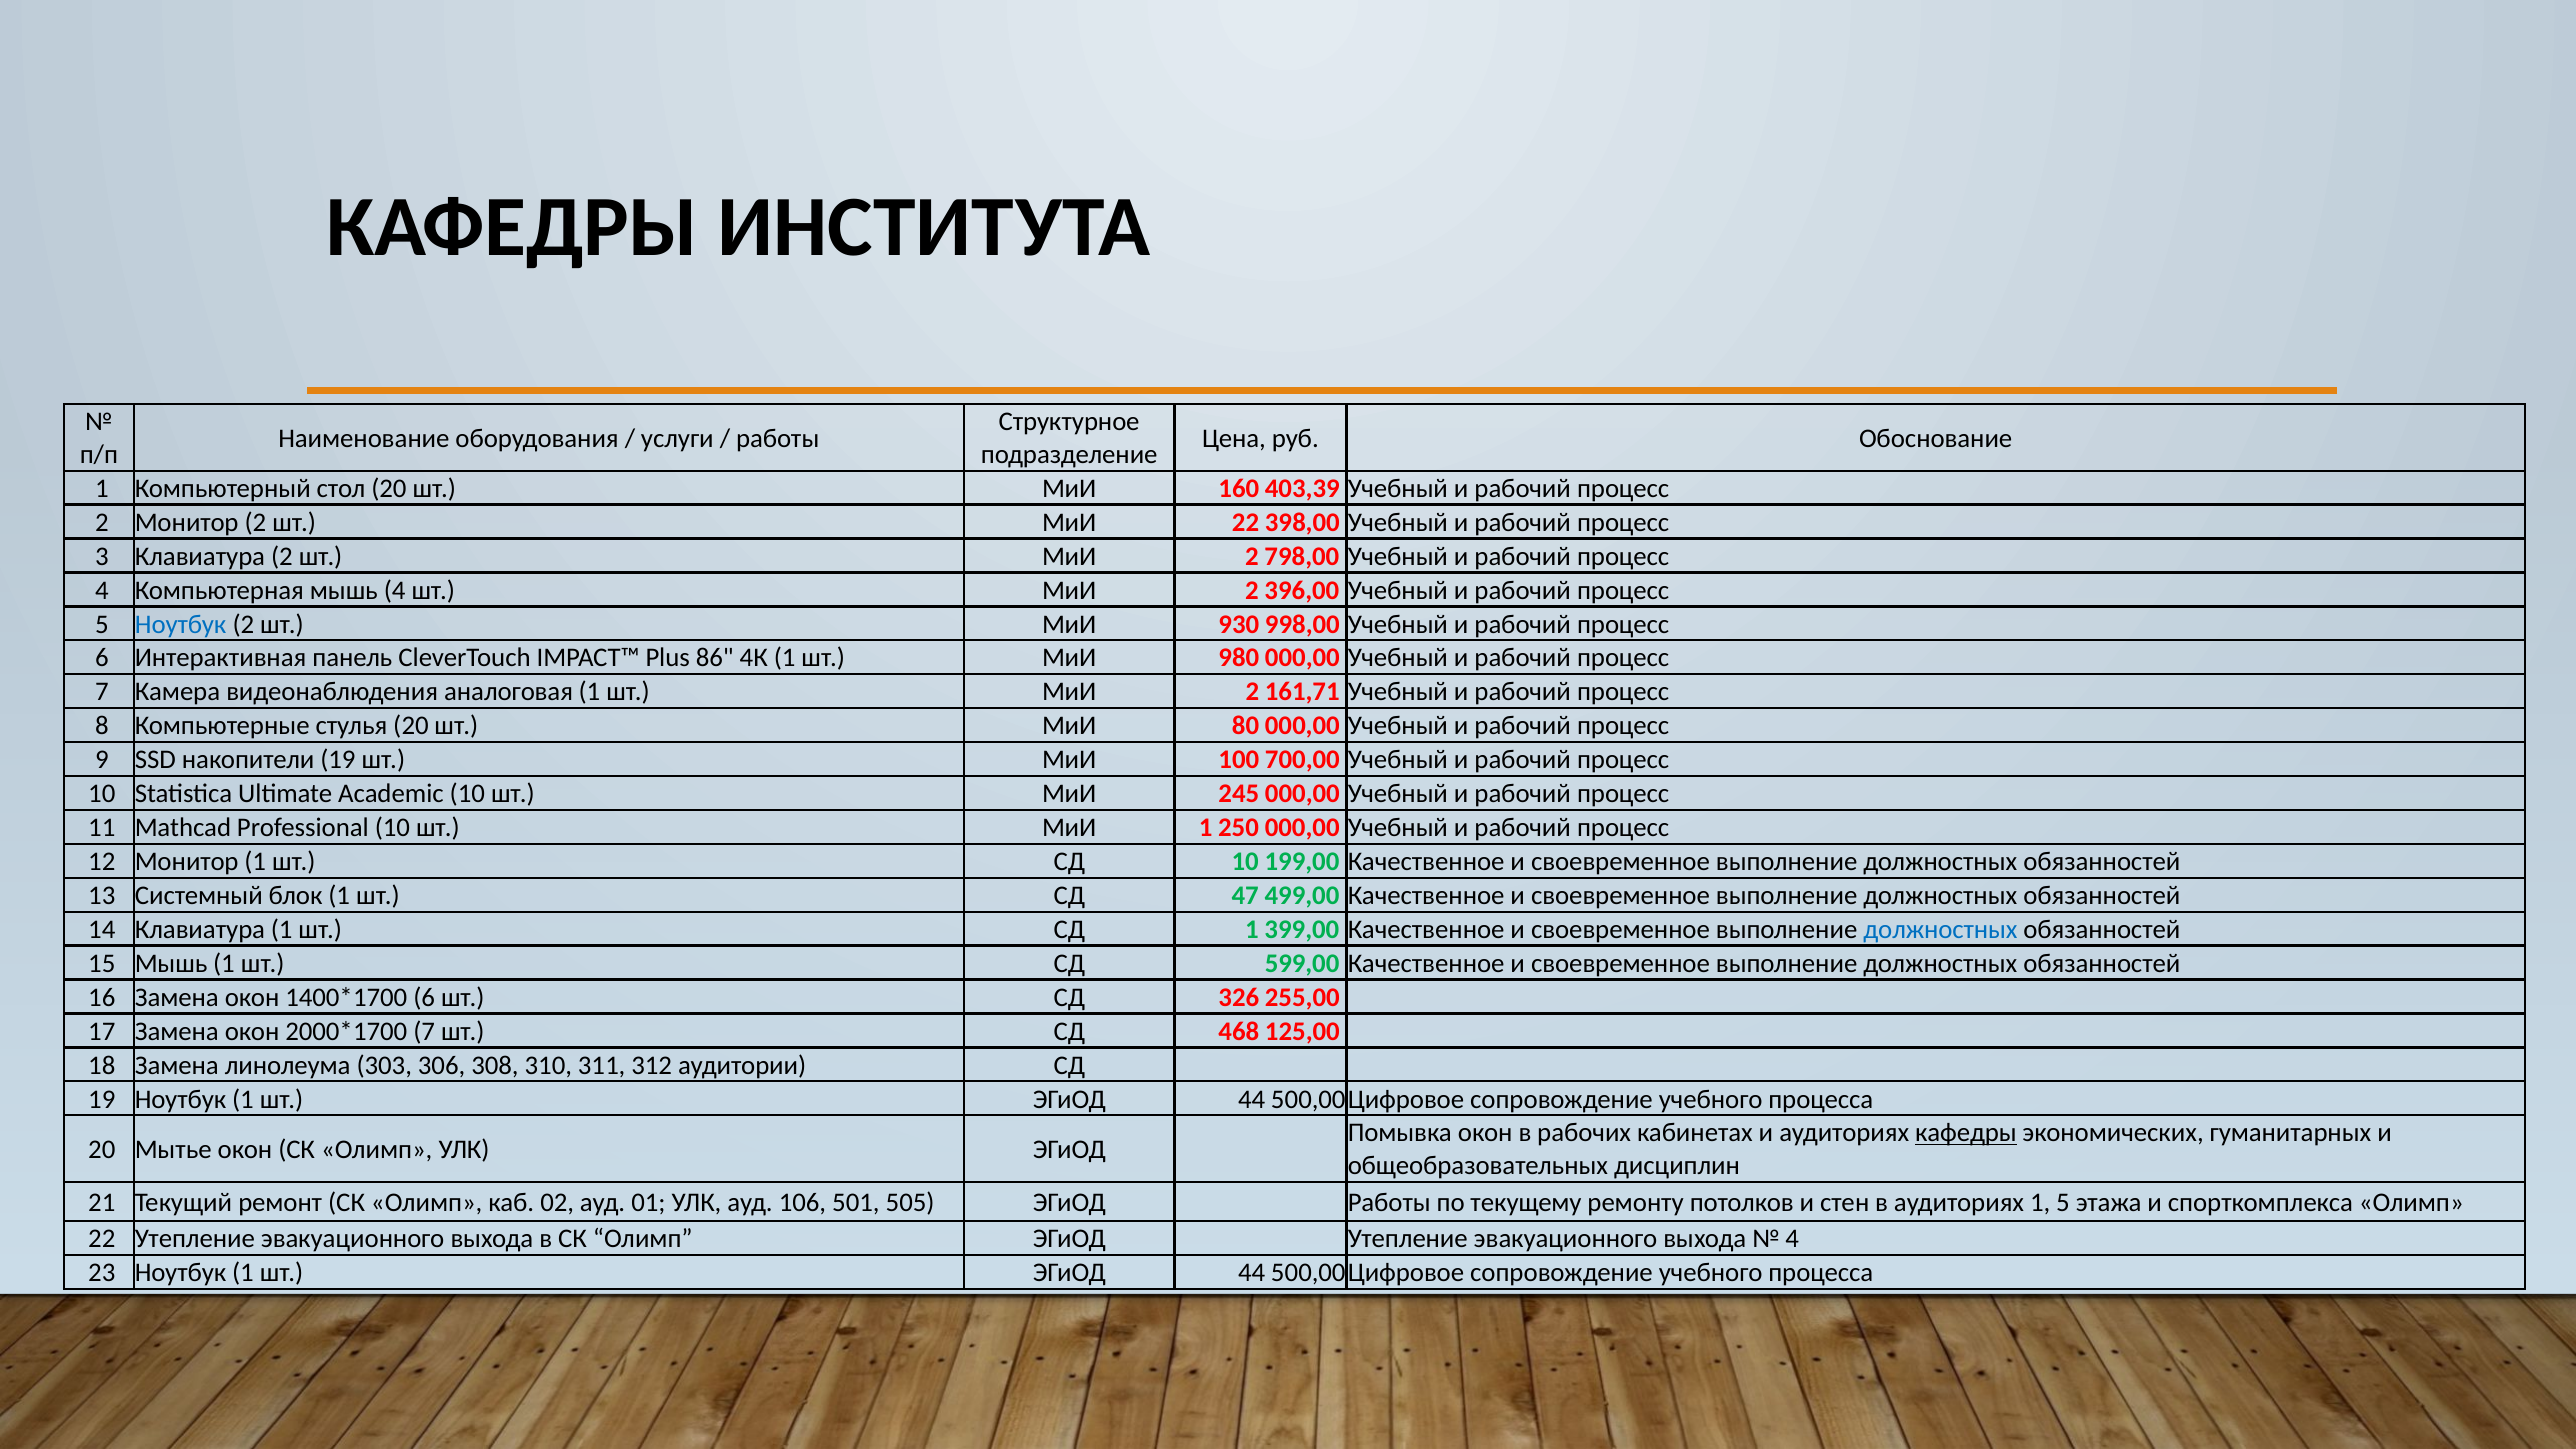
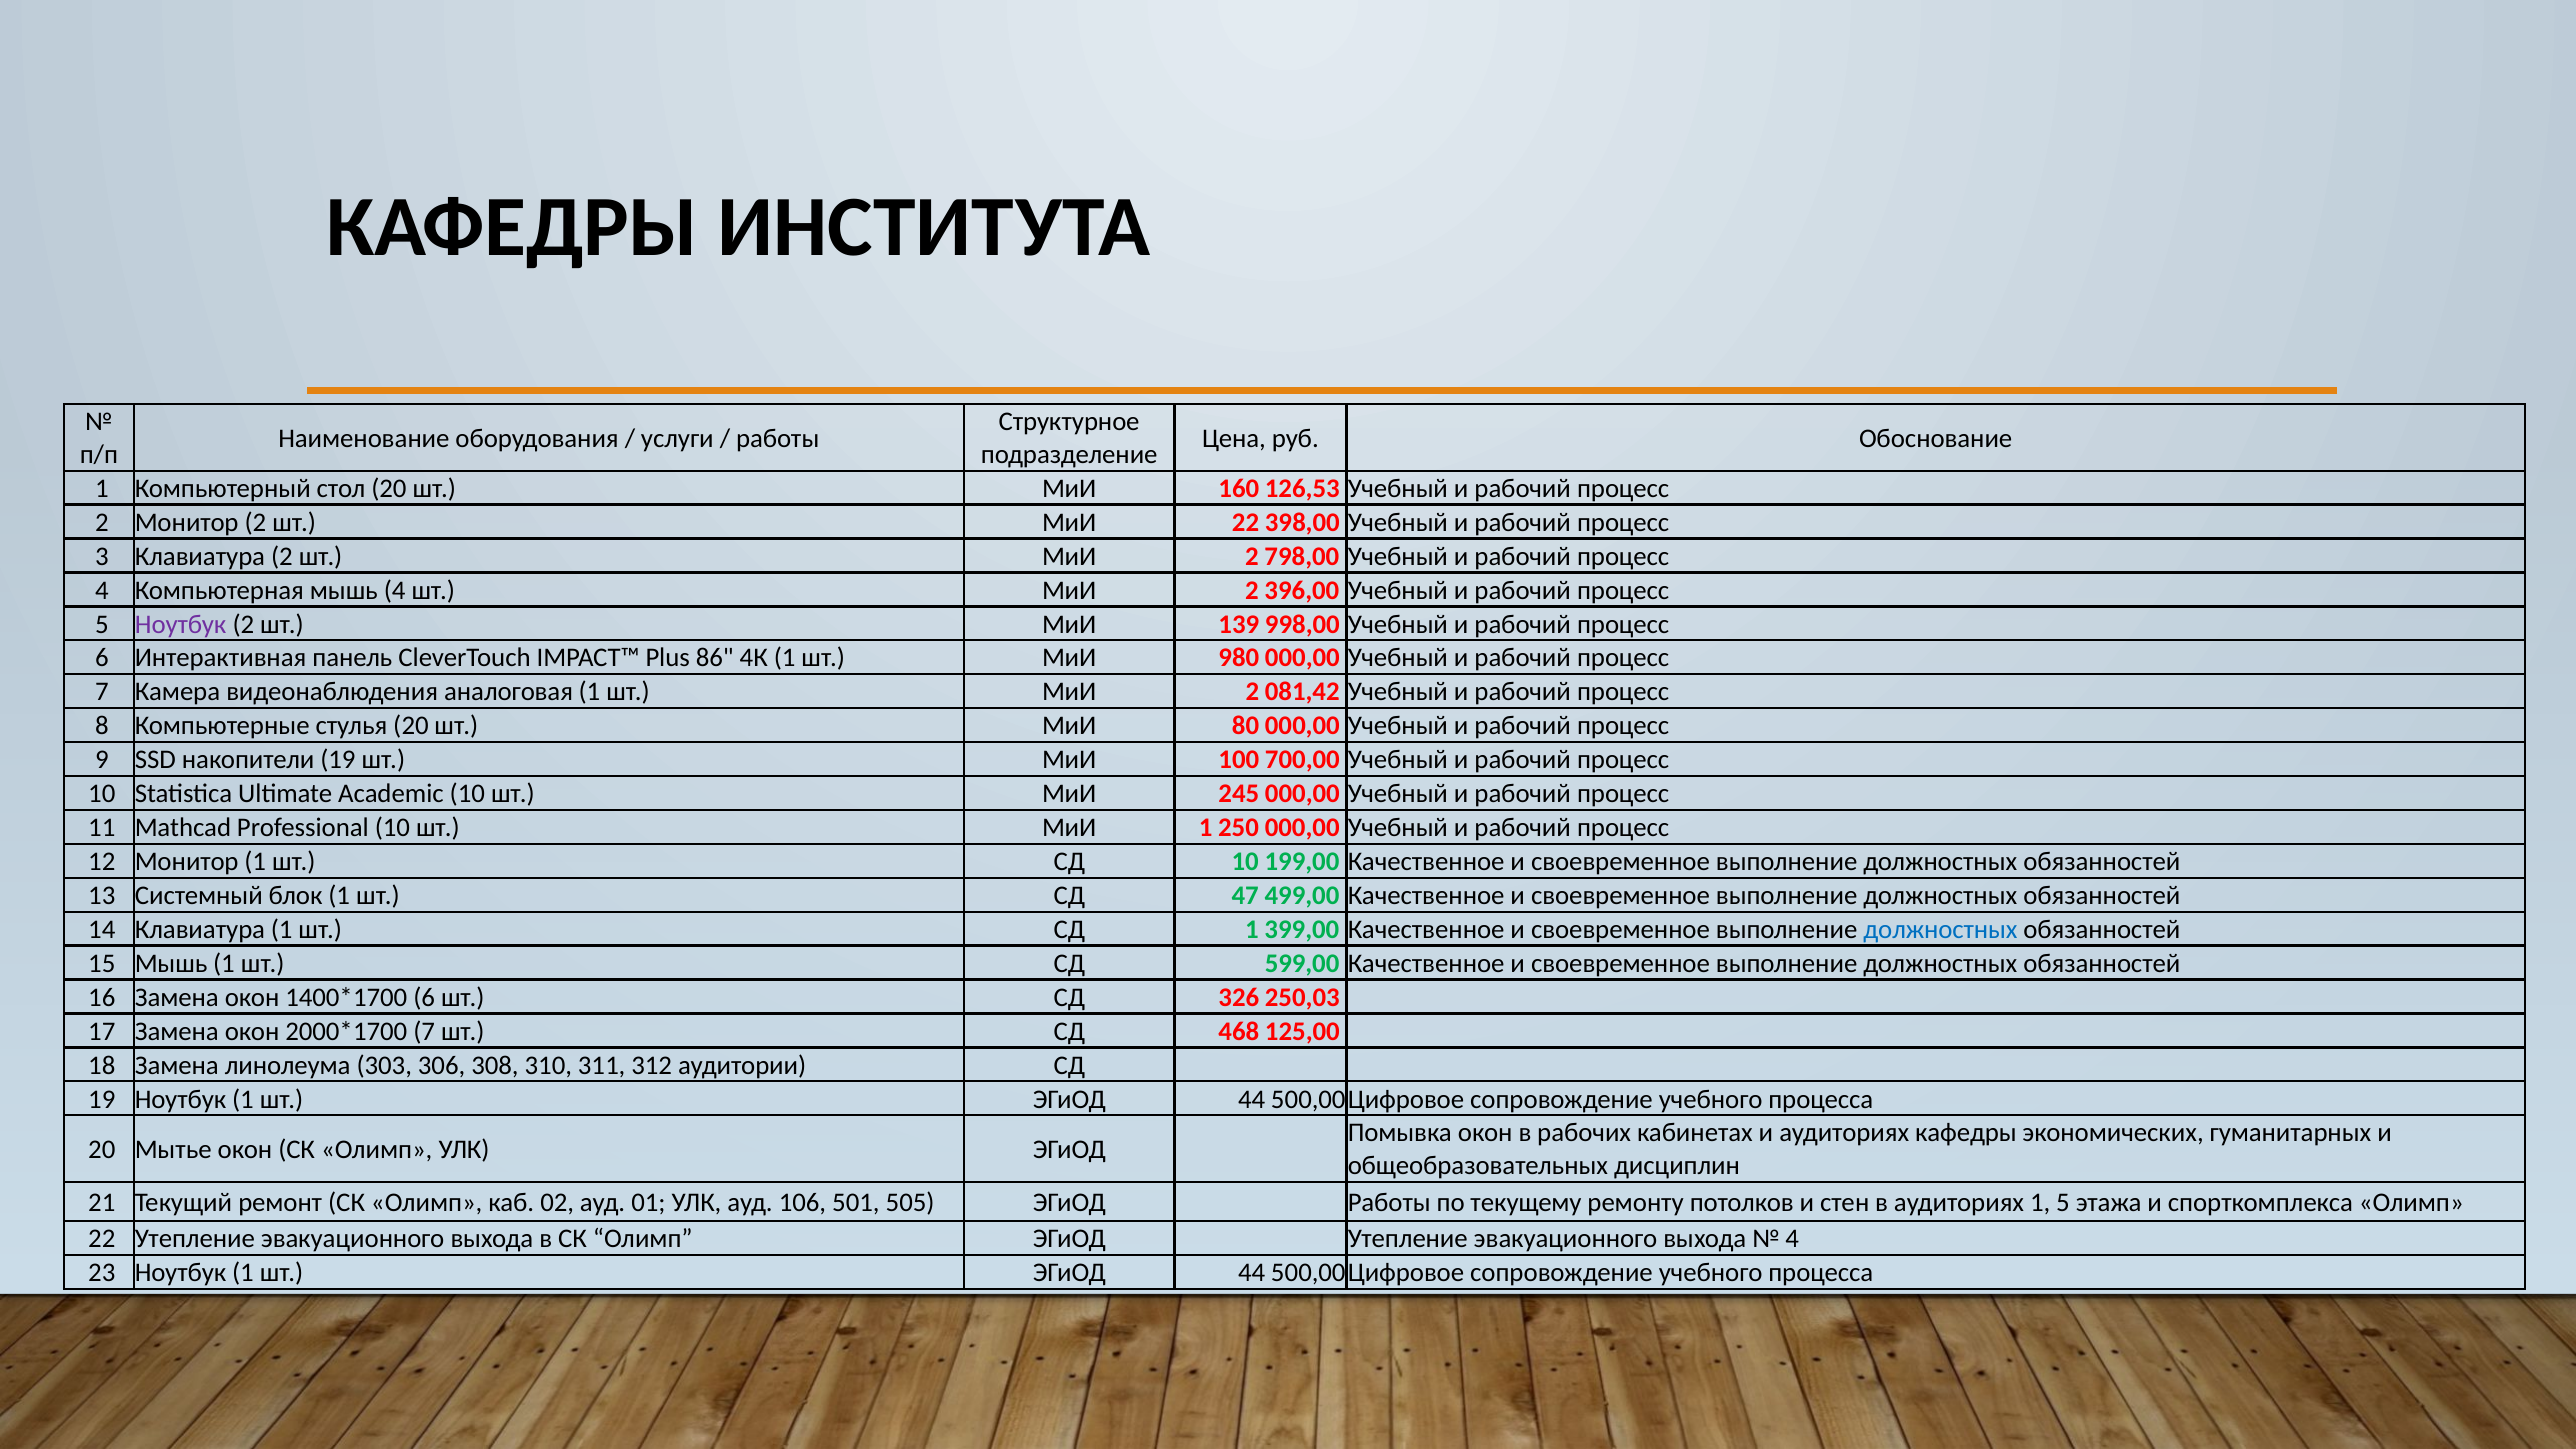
403,39: 403,39 -> 126,53
Ноутбук at (181, 624) colour: blue -> purple
930: 930 -> 139
161,71: 161,71 -> 081,42
255,00: 255,00 -> 250,03
кафедры at (1966, 1133) underline: present -> none
